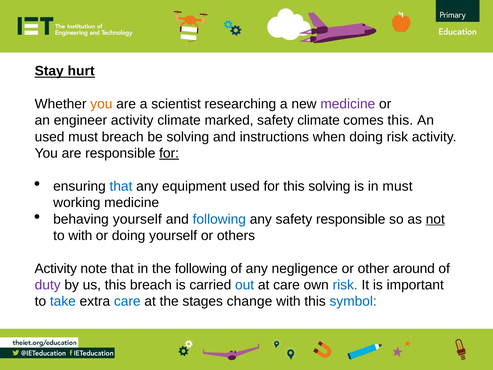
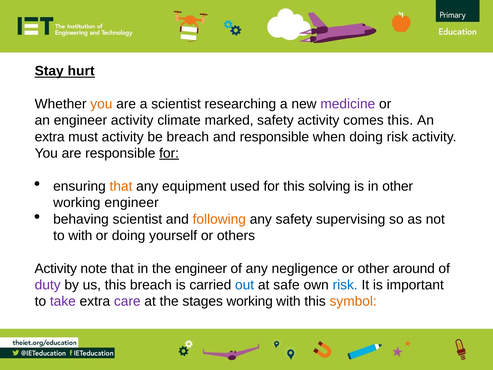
safety climate: climate -> activity
used at (50, 137): used -> extra
must breach: breach -> activity
be solving: solving -> breach
and instructions: instructions -> responsible
that at (121, 186) colour: blue -> orange
in must: must -> other
working medicine: medicine -> engineer
behaving yourself: yourself -> scientist
following at (219, 219) colour: blue -> orange
safety responsible: responsible -> supervising
not underline: present -> none
the following: following -> engineer
at care: care -> safe
take colour: blue -> purple
care at (127, 301) colour: blue -> purple
stages change: change -> working
symbol colour: blue -> orange
